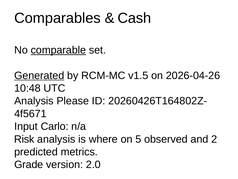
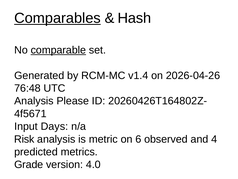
Comparables underline: none -> present
Cash: Cash -> Hash
Generated underline: present -> none
v1.5: v1.5 -> v1.4
10:48: 10:48 -> 76:48
Carlo: Carlo -> Days
where: where -> metric
5: 5 -> 6
2: 2 -> 4
2.0: 2.0 -> 4.0
